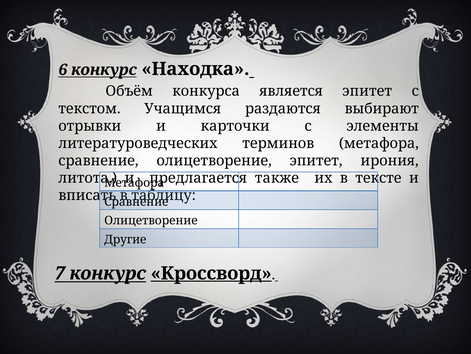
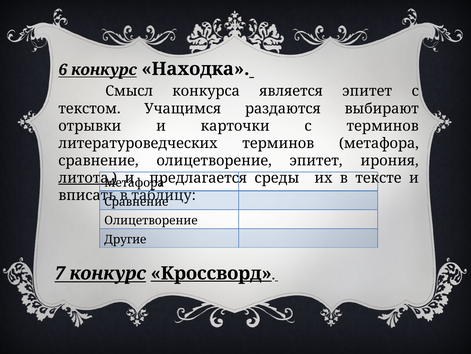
Объём: Объём -> Смысл
с элементы: элементы -> терминов
литота underline: none -> present
также: также -> среды
